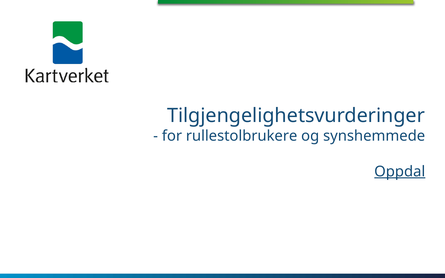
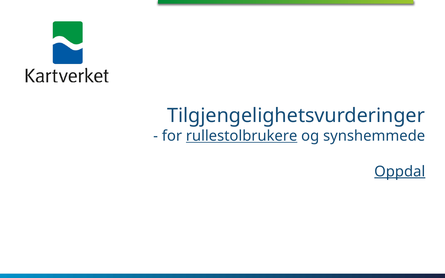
rullestolbrukere underline: none -> present
